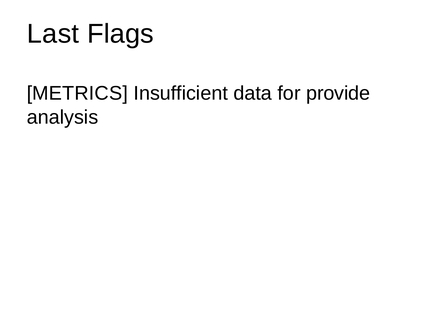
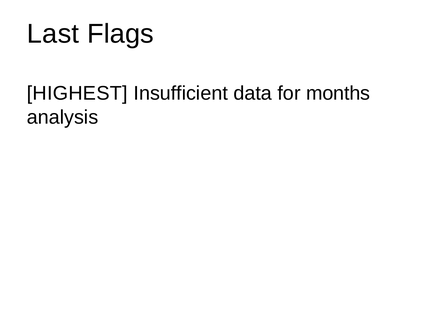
METRICS: METRICS -> HIGHEST
provide: provide -> months
